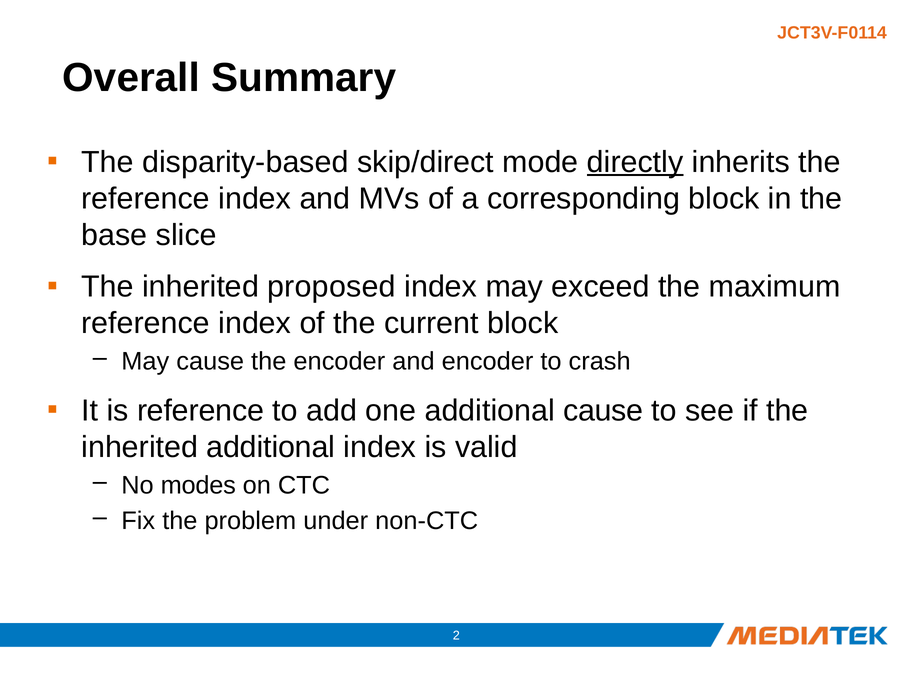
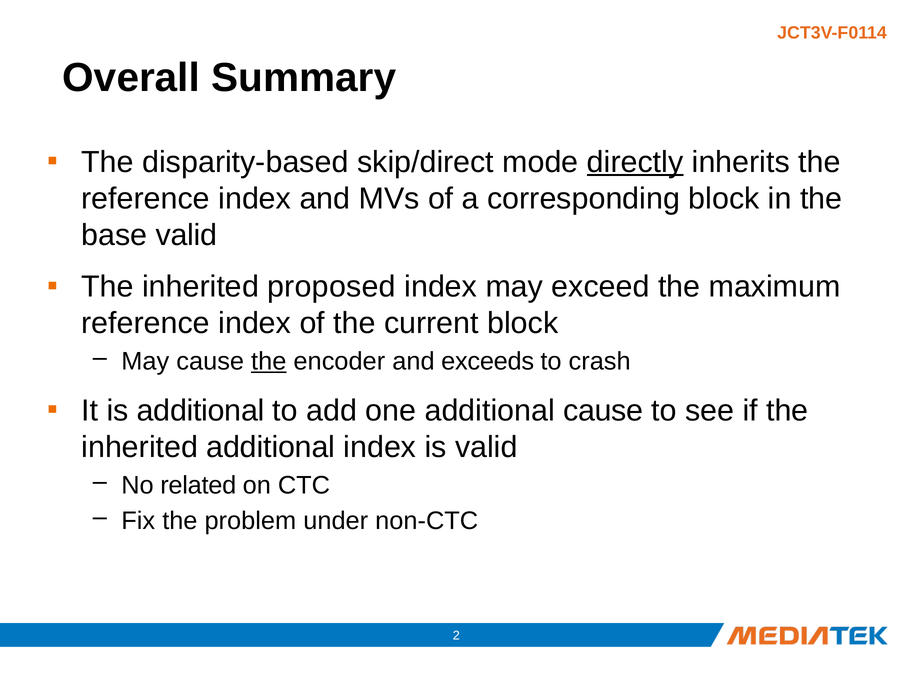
base slice: slice -> valid
the at (269, 361) underline: none -> present
and encoder: encoder -> exceeds
is reference: reference -> additional
modes: modes -> related
